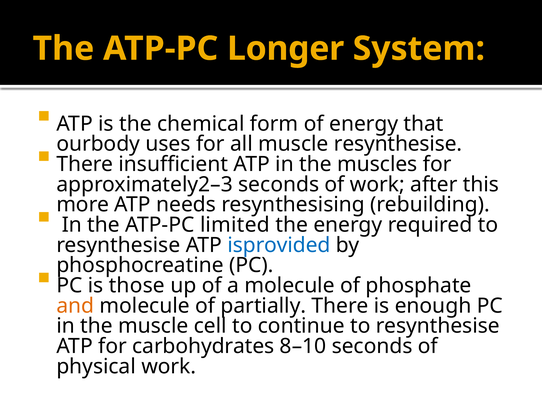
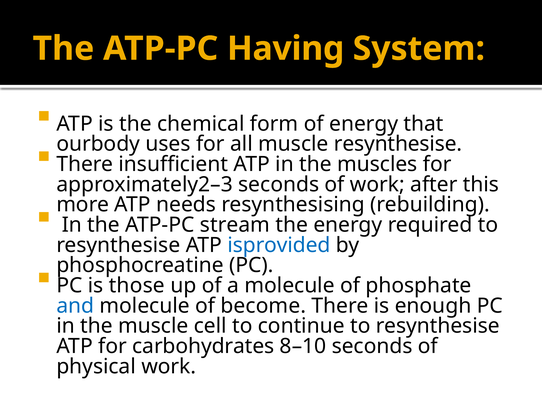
Longer: Longer -> Having
limited: limited -> stream
and colour: orange -> blue
partially: partially -> become
